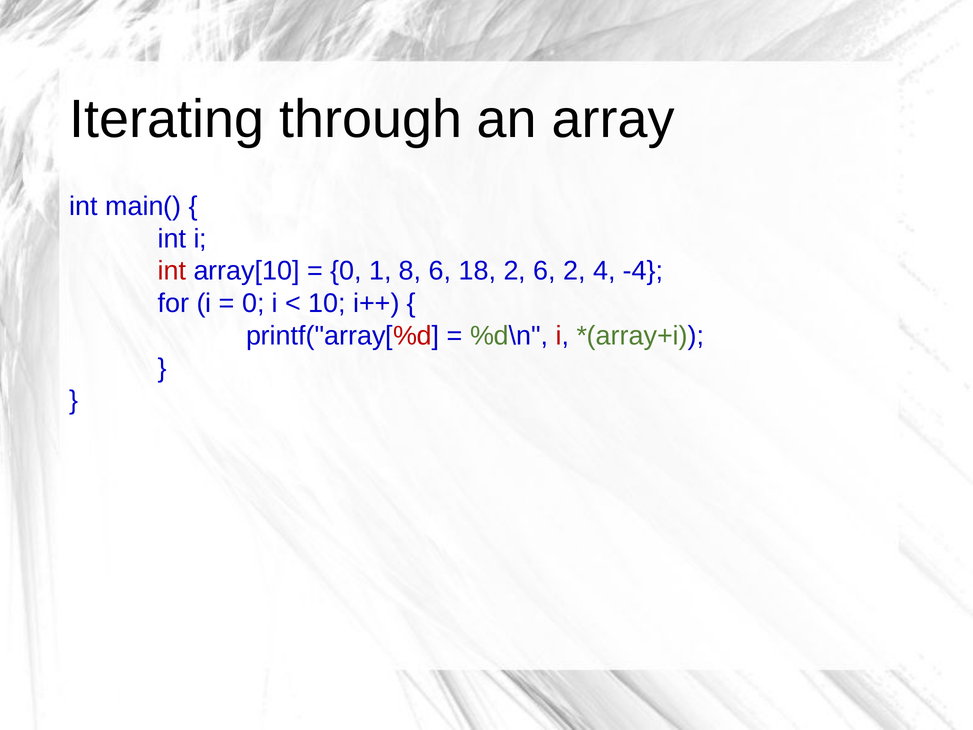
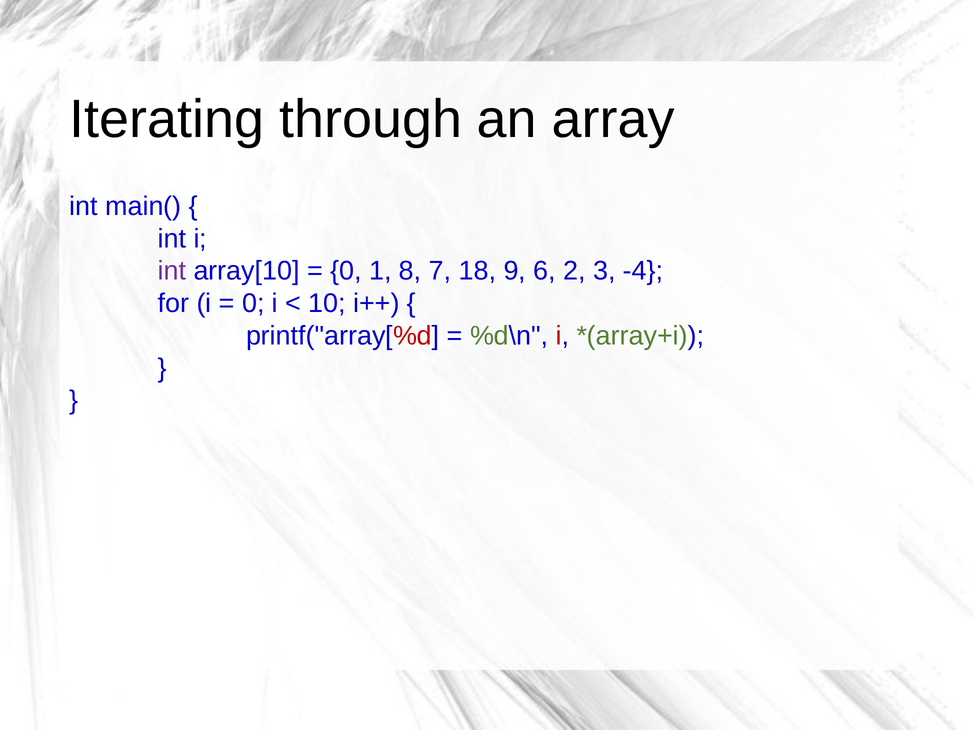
int at (172, 271) colour: red -> purple
8 6: 6 -> 7
18 2: 2 -> 9
4: 4 -> 3
